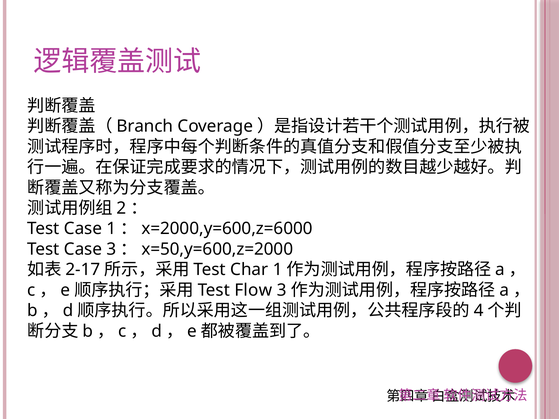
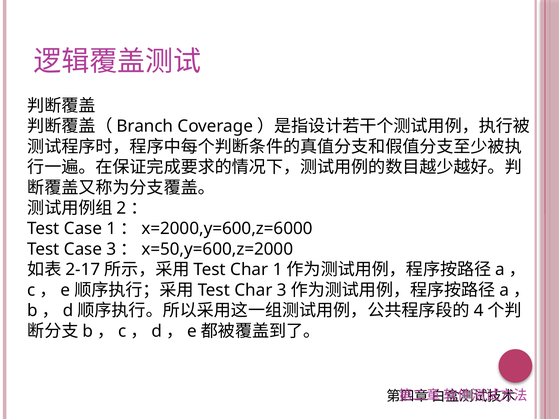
Flow at (253, 290): Flow -> Char
